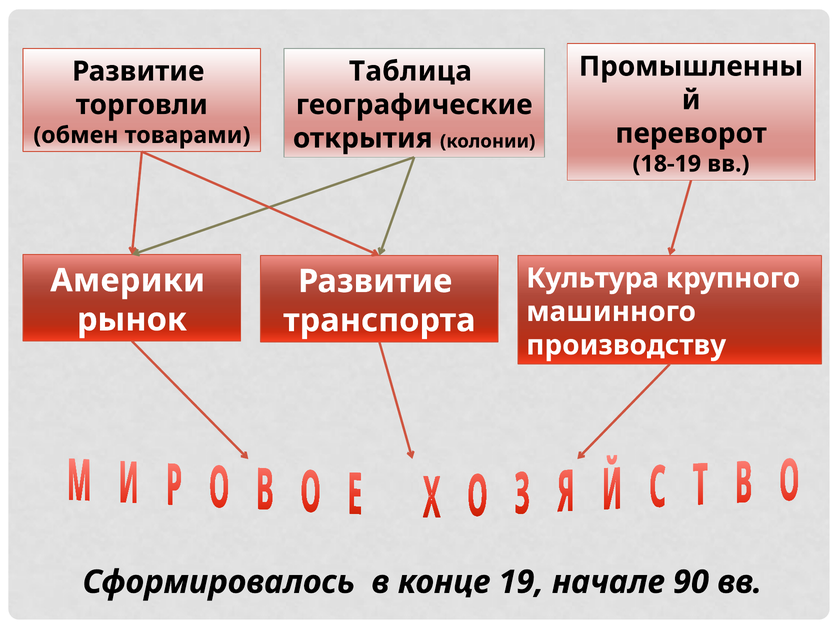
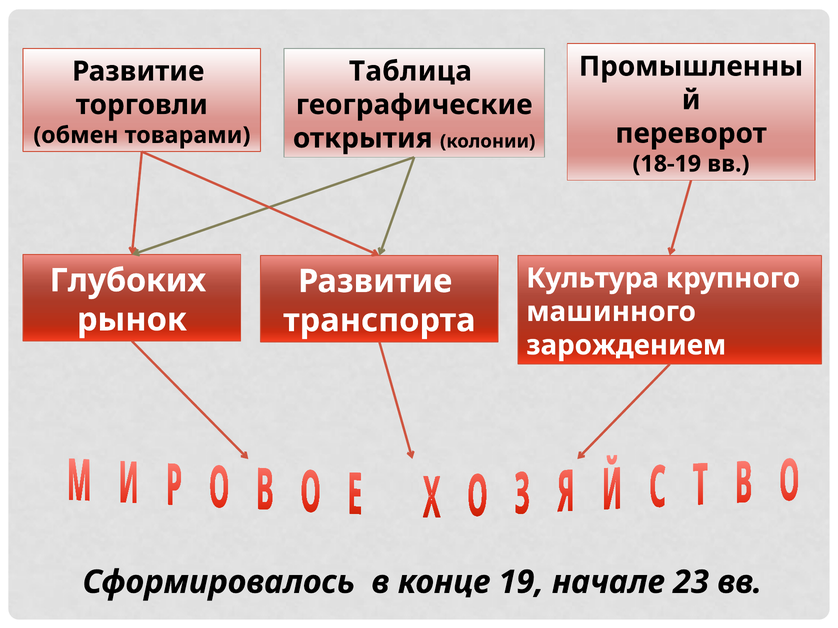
Америки: Америки -> Глубоких
производству: производству -> зарождением
90: 90 -> 23
